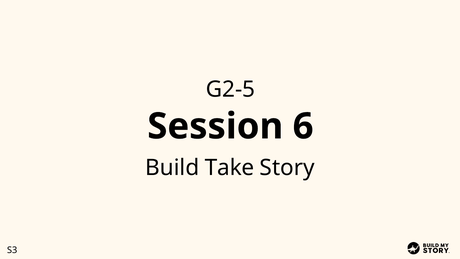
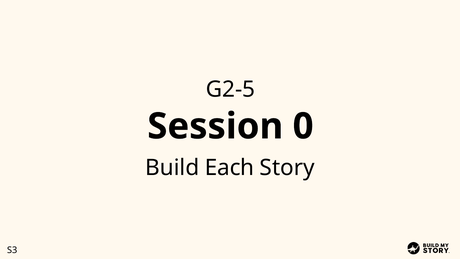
6: 6 -> 0
Take: Take -> Each
